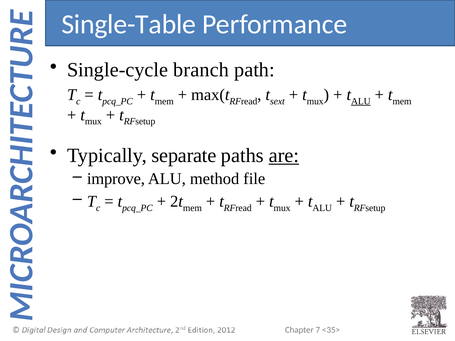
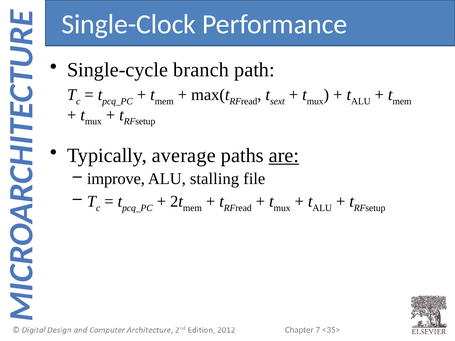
Single-Table: Single-Table -> Single-Clock
ALU at (361, 101) underline: present -> none
separate: separate -> average
method: method -> stalling
